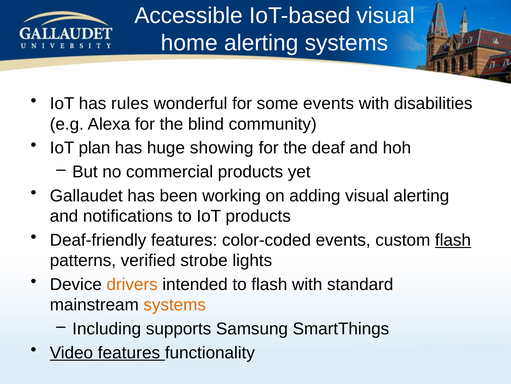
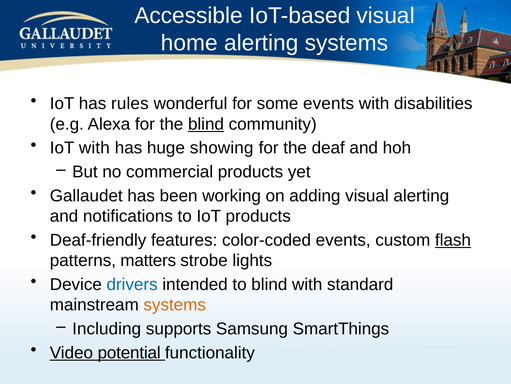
blind at (206, 124) underline: none -> present
IoT plan: plan -> with
verified: verified -> matters
drivers colour: orange -> blue
to flash: flash -> blind
Video features: features -> potential
